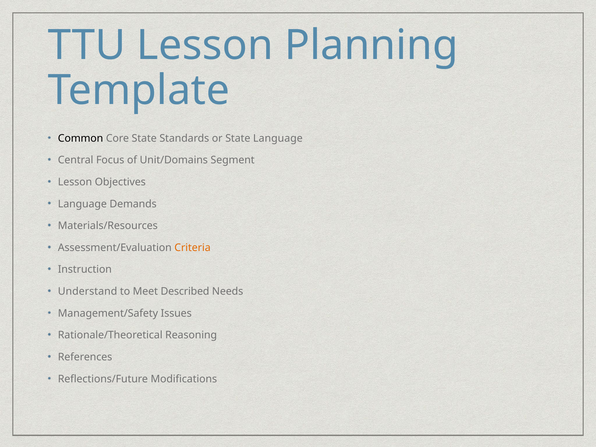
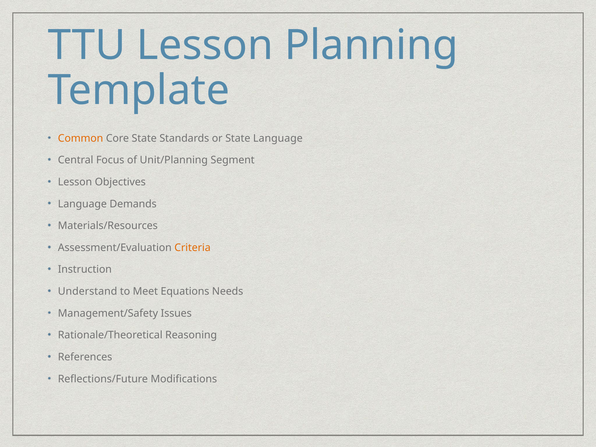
Common colour: black -> orange
Unit/Domains: Unit/Domains -> Unit/Planning
Described: Described -> Equations
